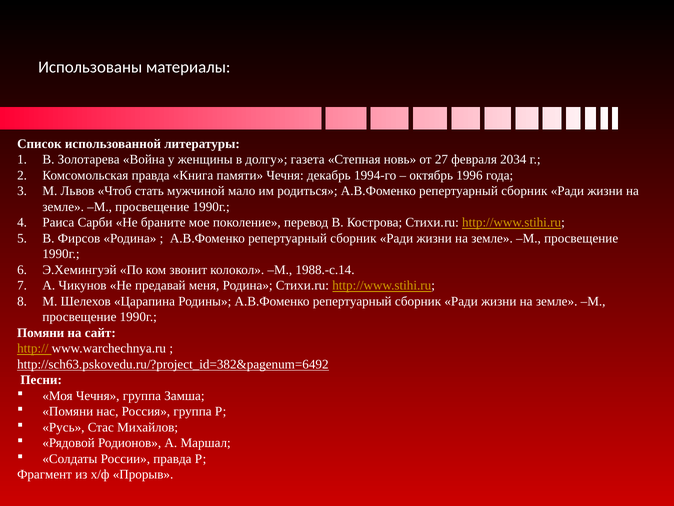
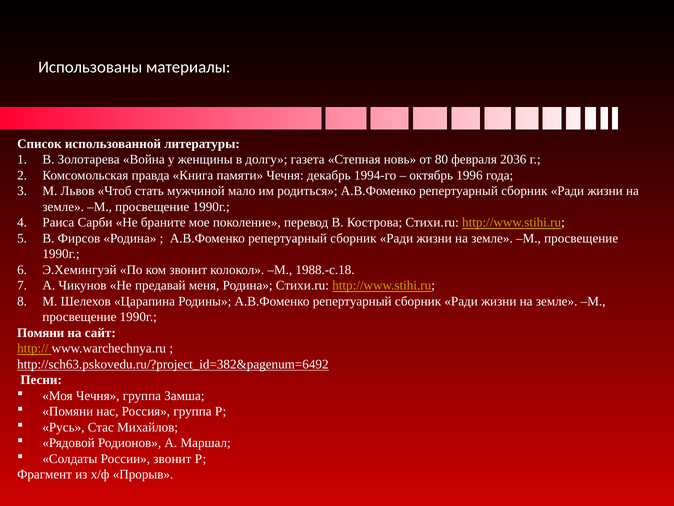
27: 27 -> 80
2034: 2034 -> 2036
1988.-с.14: 1988.-с.14 -> 1988.-с.18
России правда: правда -> звонит
